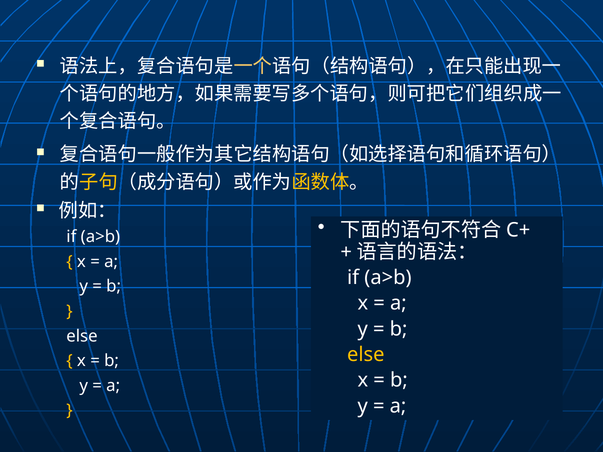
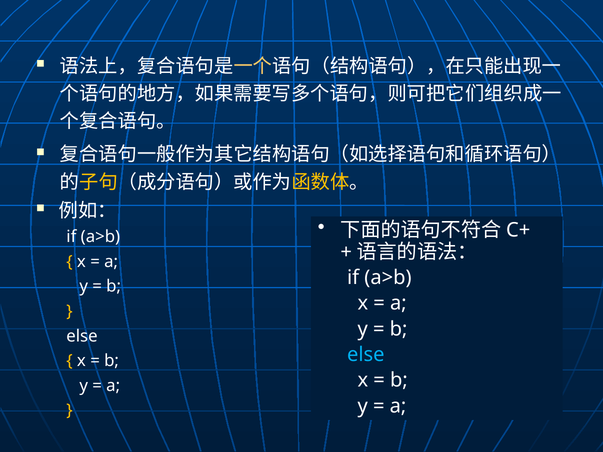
else at (366, 355) colour: yellow -> light blue
